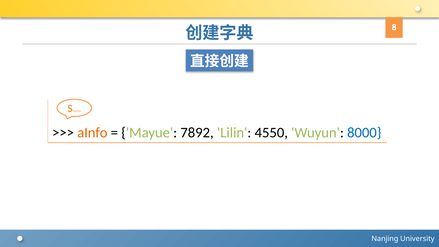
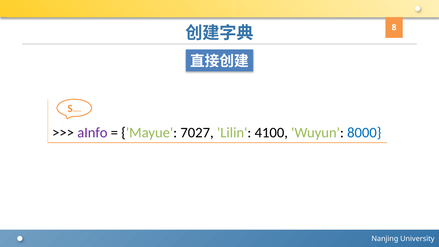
aInfo colour: orange -> purple
7892: 7892 -> 7027
4550: 4550 -> 4100
